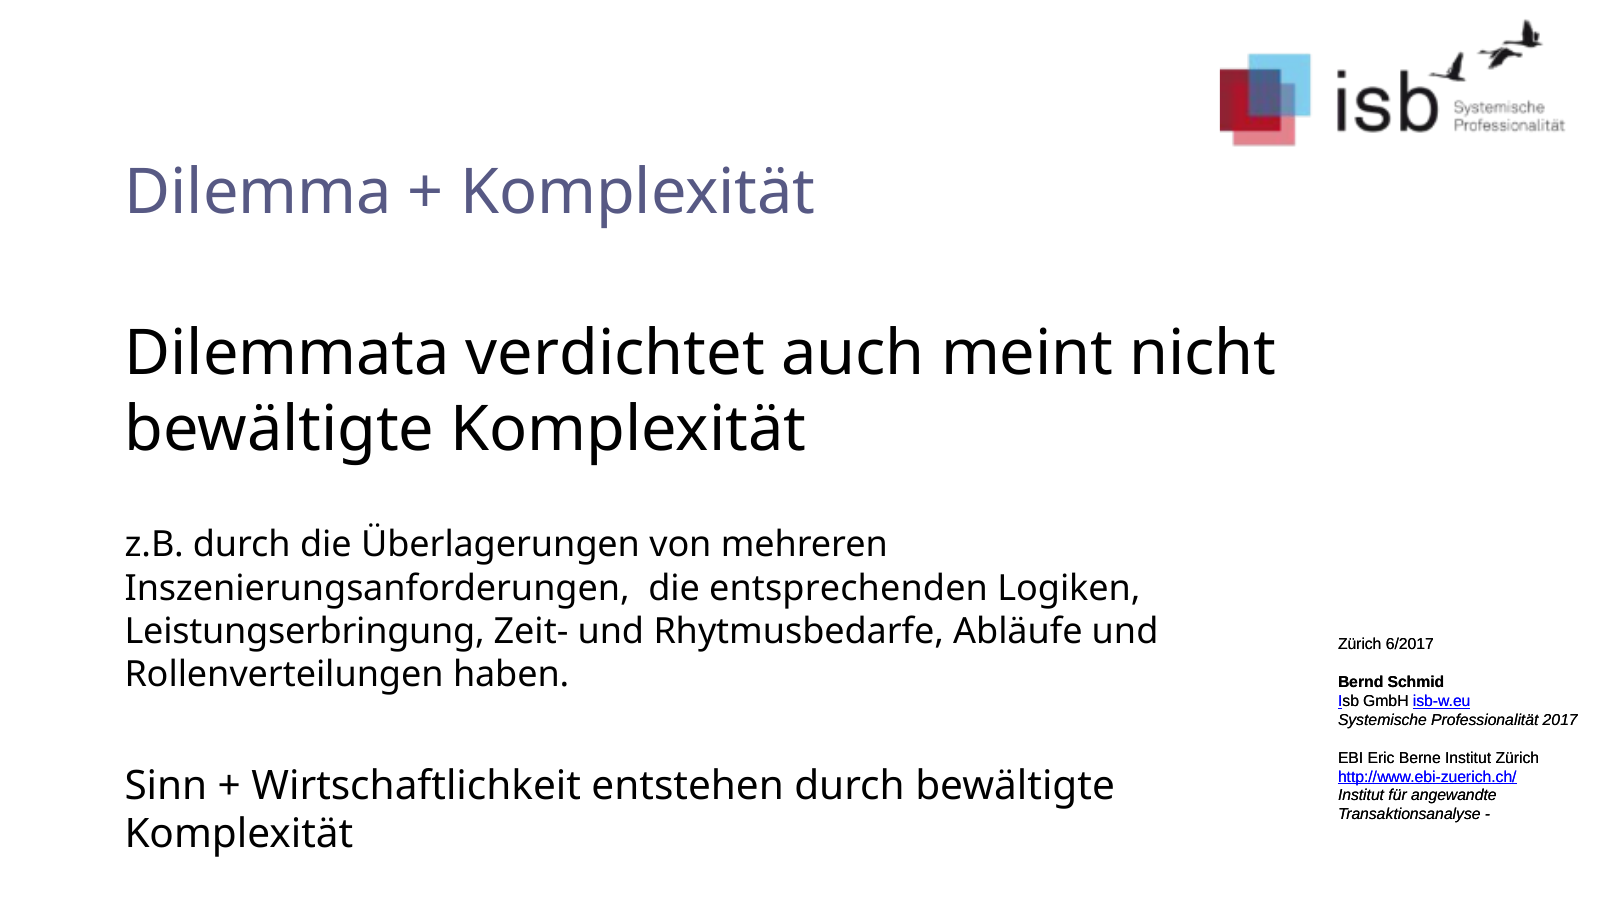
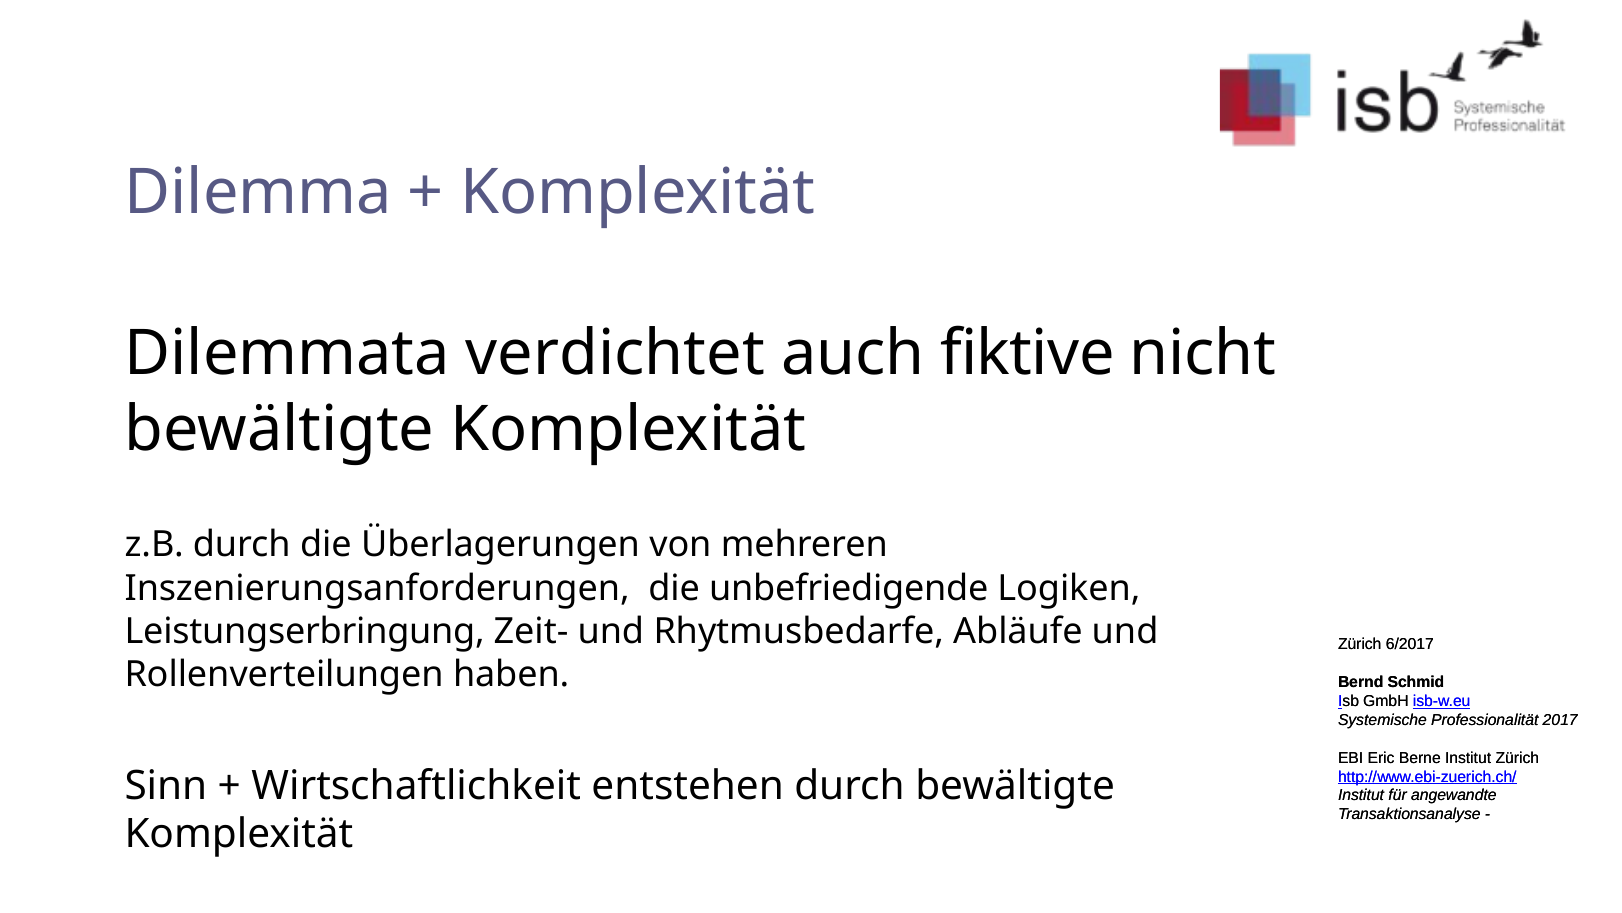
meint: meint -> fiktive
entsprechenden: entsprechenden -> unbefriedigende
